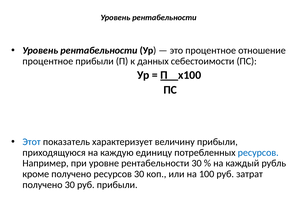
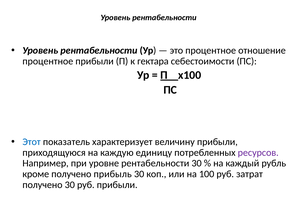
данных: данных -> гектара
ресурсов at (258, 153) colour: blue -> purple
получено ресурсов: ресурсов -> прибыль
